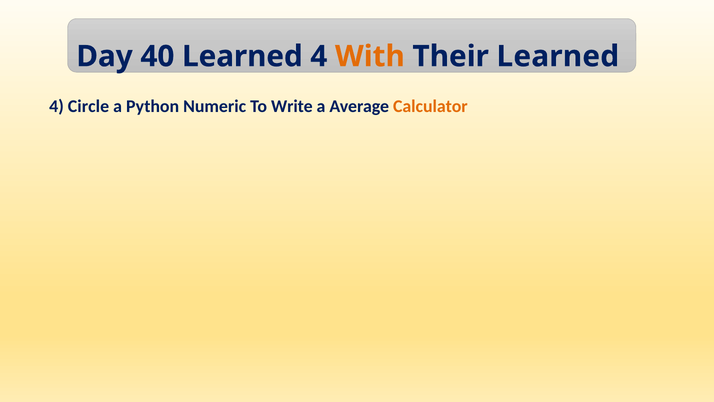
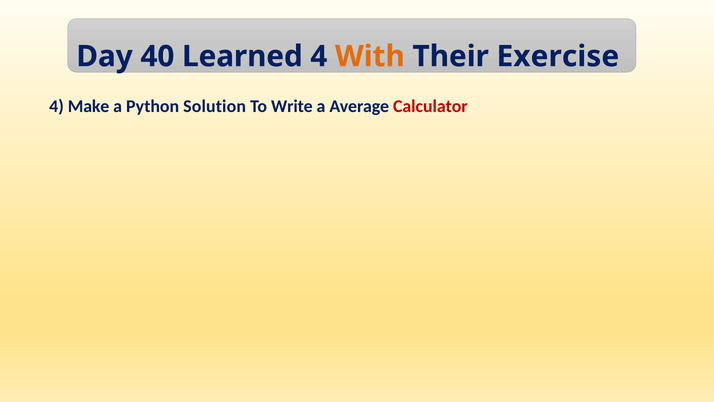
Their Learned: Learned -> Exercise
Circle: Circle -> Make
Numeric: Numeric -> Solution
Calculator colour: orange -> red
